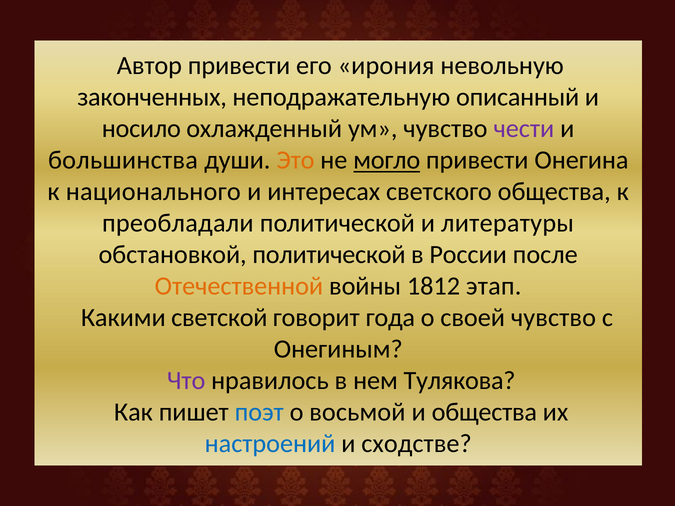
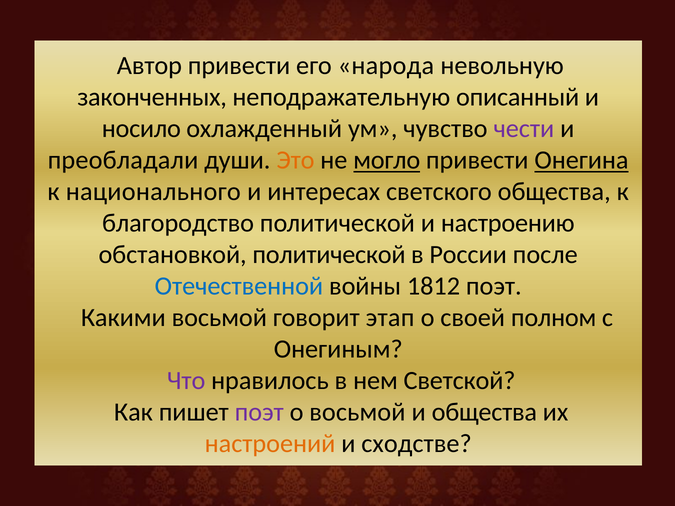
ирония: ирония -> народа
большинства: большинства -> преобладали
Онегина underline: none -> present
преобладали: преобладали -> благородство
литературы: литературы -> настроению
Отечественной colour: orange -> blue
1812 этап: этап -> поэт
Какими светской: светской -> восьмой
года: года -> этап
своей чувство: чувство -> полном
Тулякова: Тулякова -> Светской
поэт at (259, 413) colour: blue -> purple
настроений colour: blue -> orange
